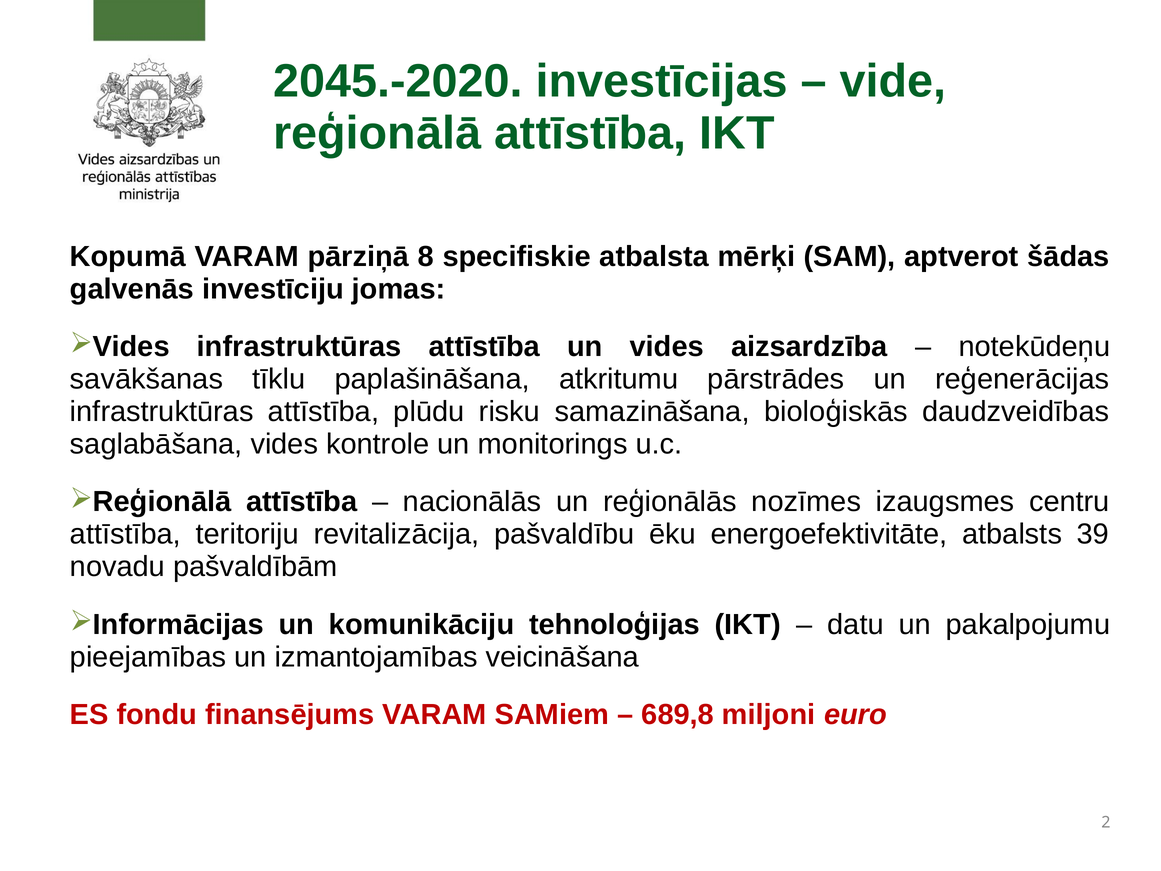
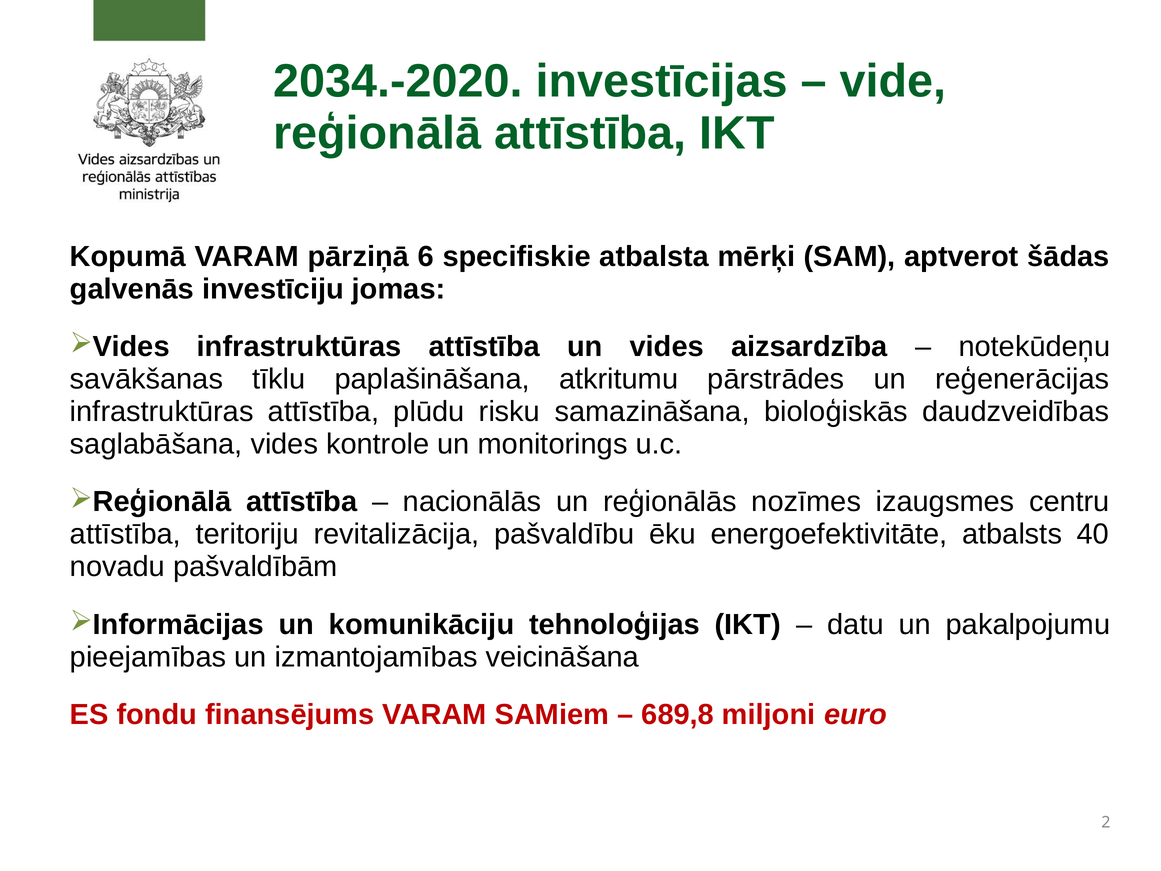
2045.-2020: 2045.-2020 -> 2034.-2020
8: 8 -> 6
39: 39 -> 40
